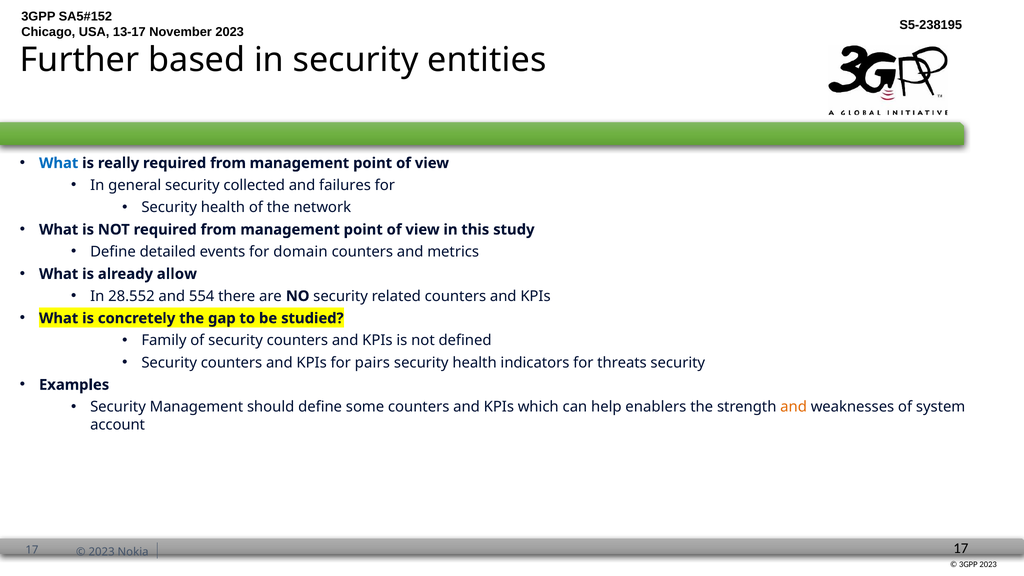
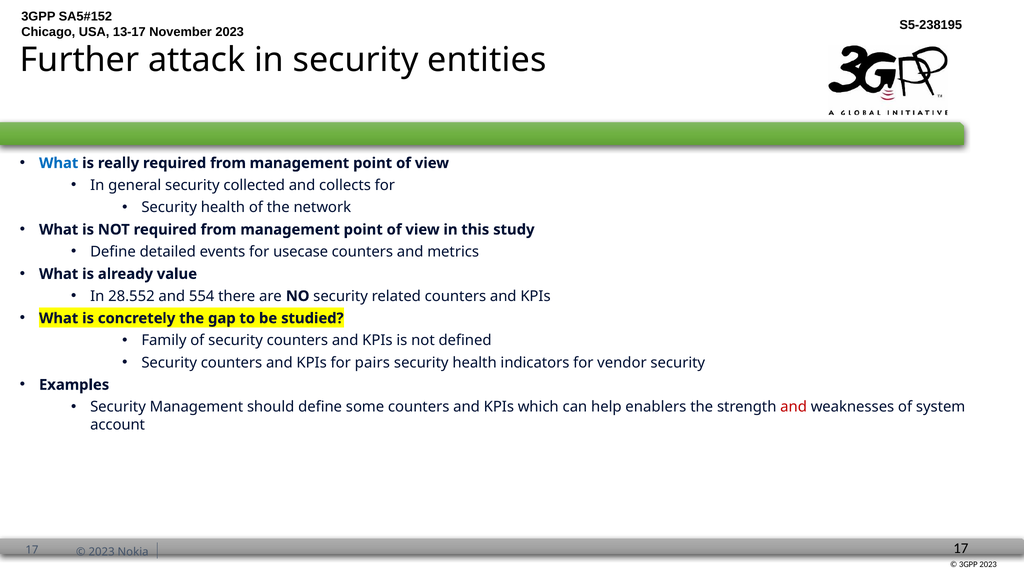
based: based -> attack
failures: failures -> collects
domain: domain -> usecase
allow: allow -> value
threats: threats -> vendor
and at (794, 407) colour: orange -> red
